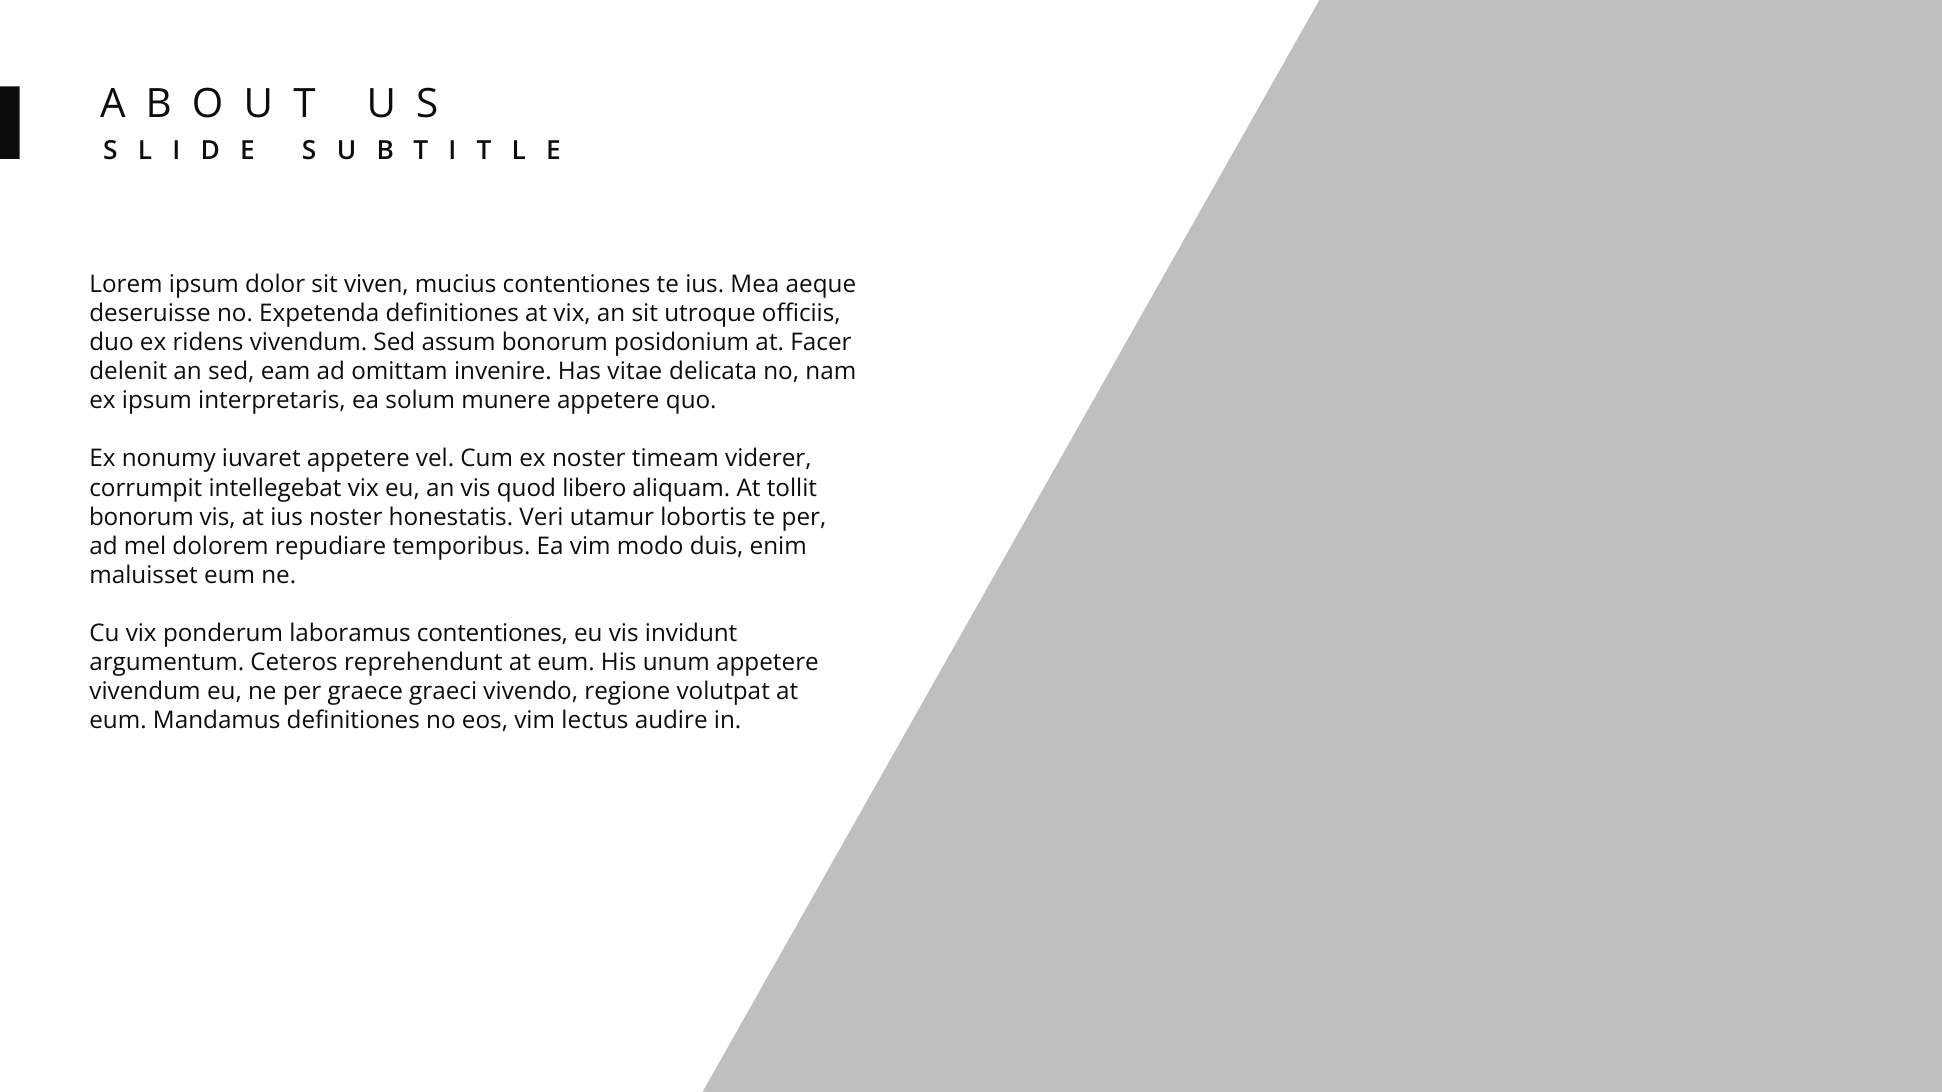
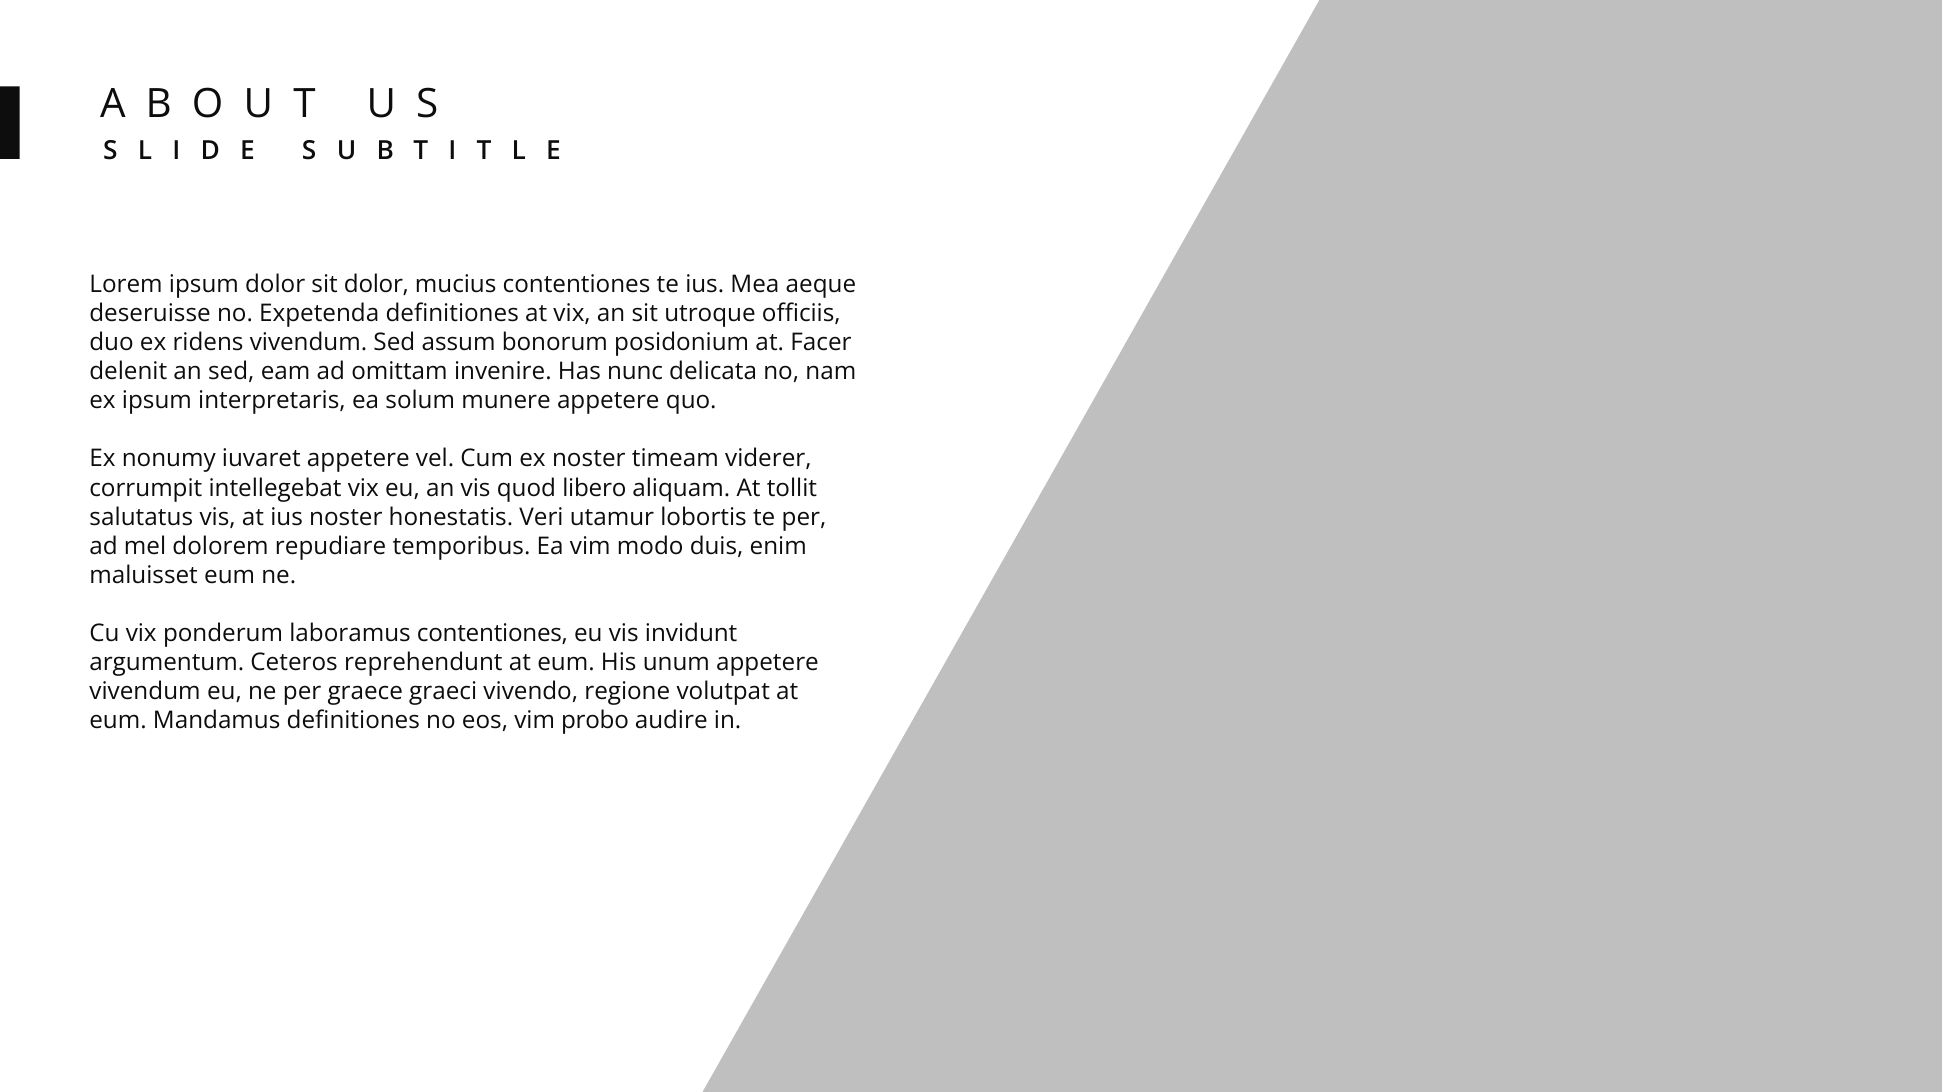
sit viven: viven -> dolor
vitae: vitae -> nunc
bonorum at (141, 517): bonorum -> salutatus
lectus: lectus -> probo
